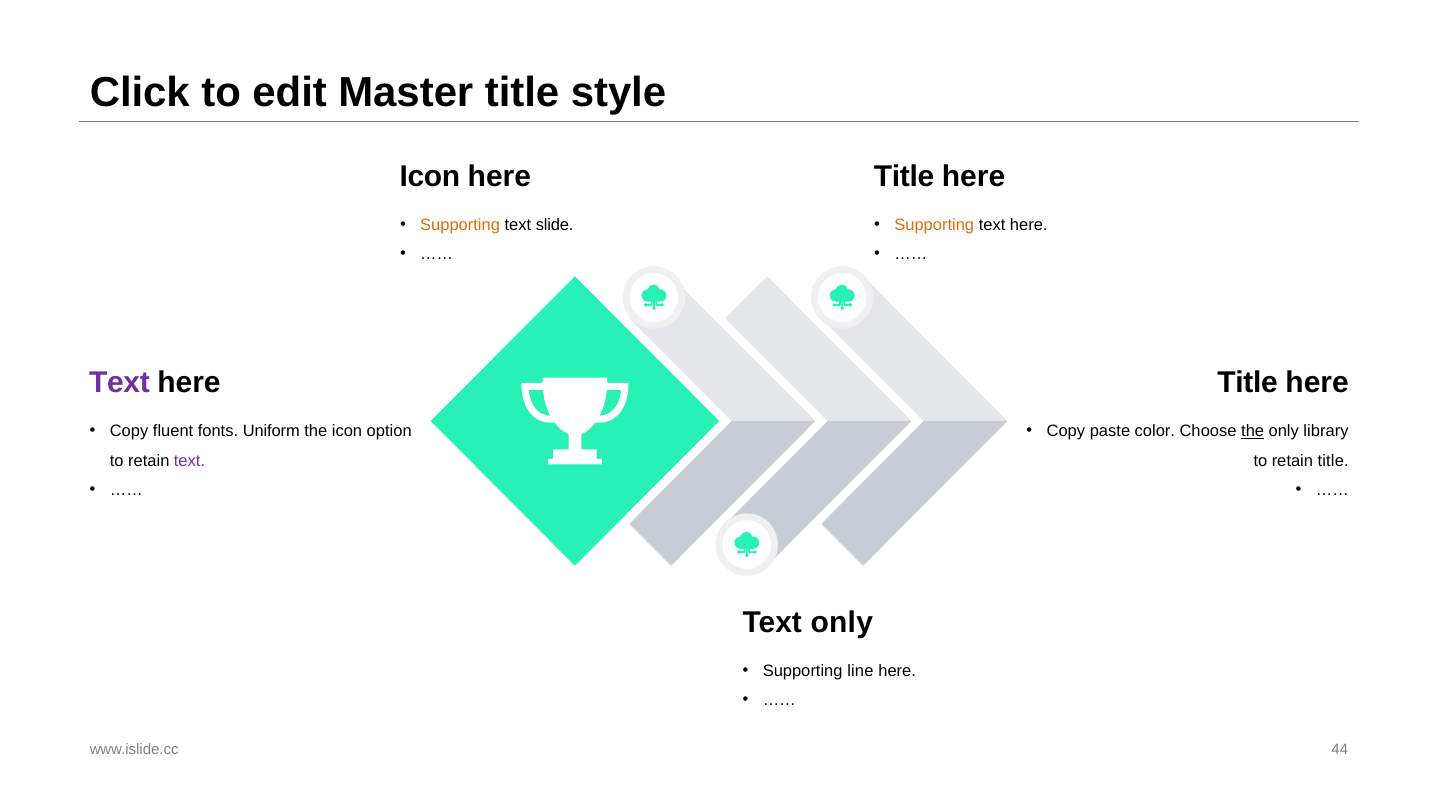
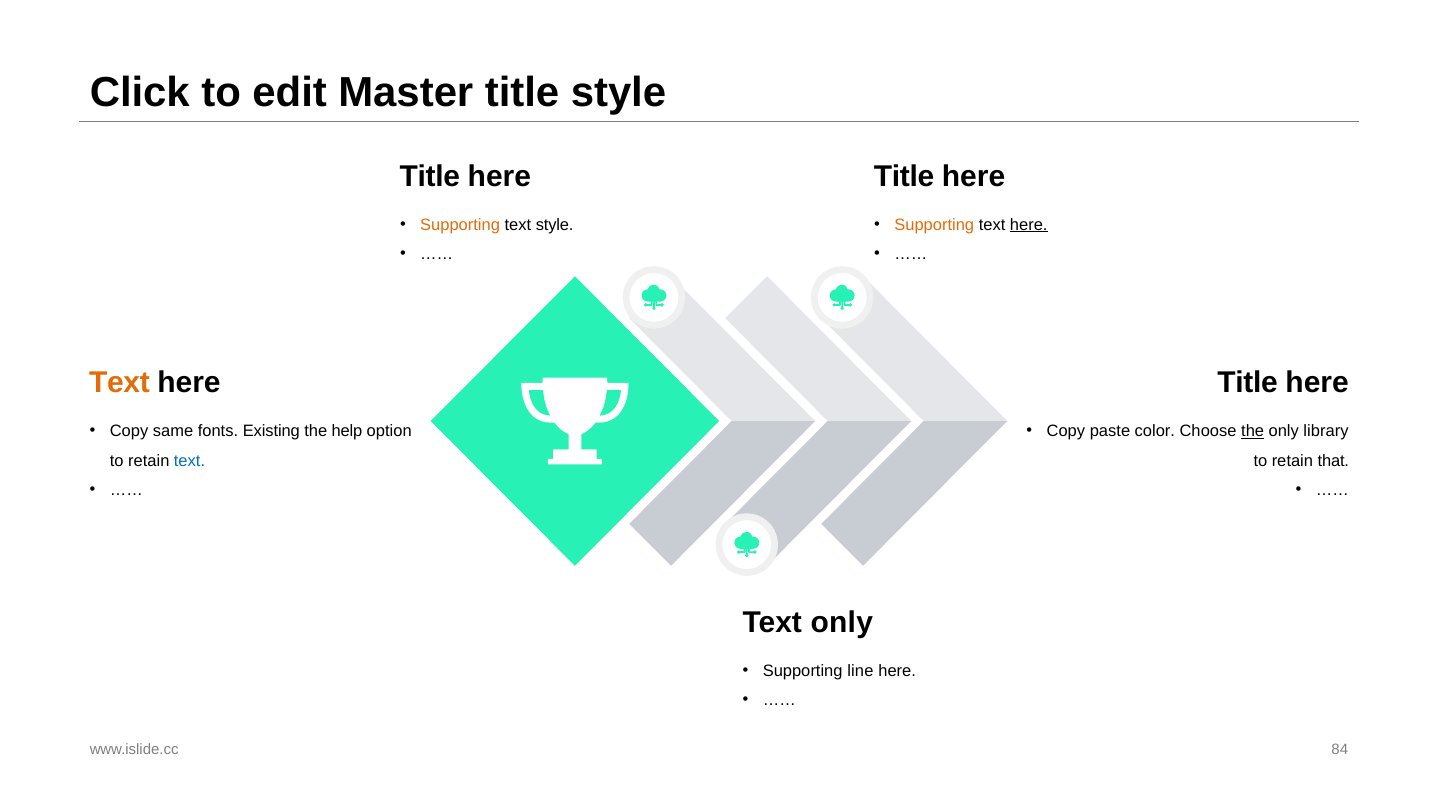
Icon at (430, 177): Icon -> Title
text slide: slide -> style
here at (1029, 225) underline: none -> present
Text at (119, 383) colour: purple -> orange
fluent: fluent -> same
Uniform: Uniform -> Existing
the icon: icon -> help
text at (190, 461) colour: purple -> blue
retain title: title -> that
44: 44 -> 84
